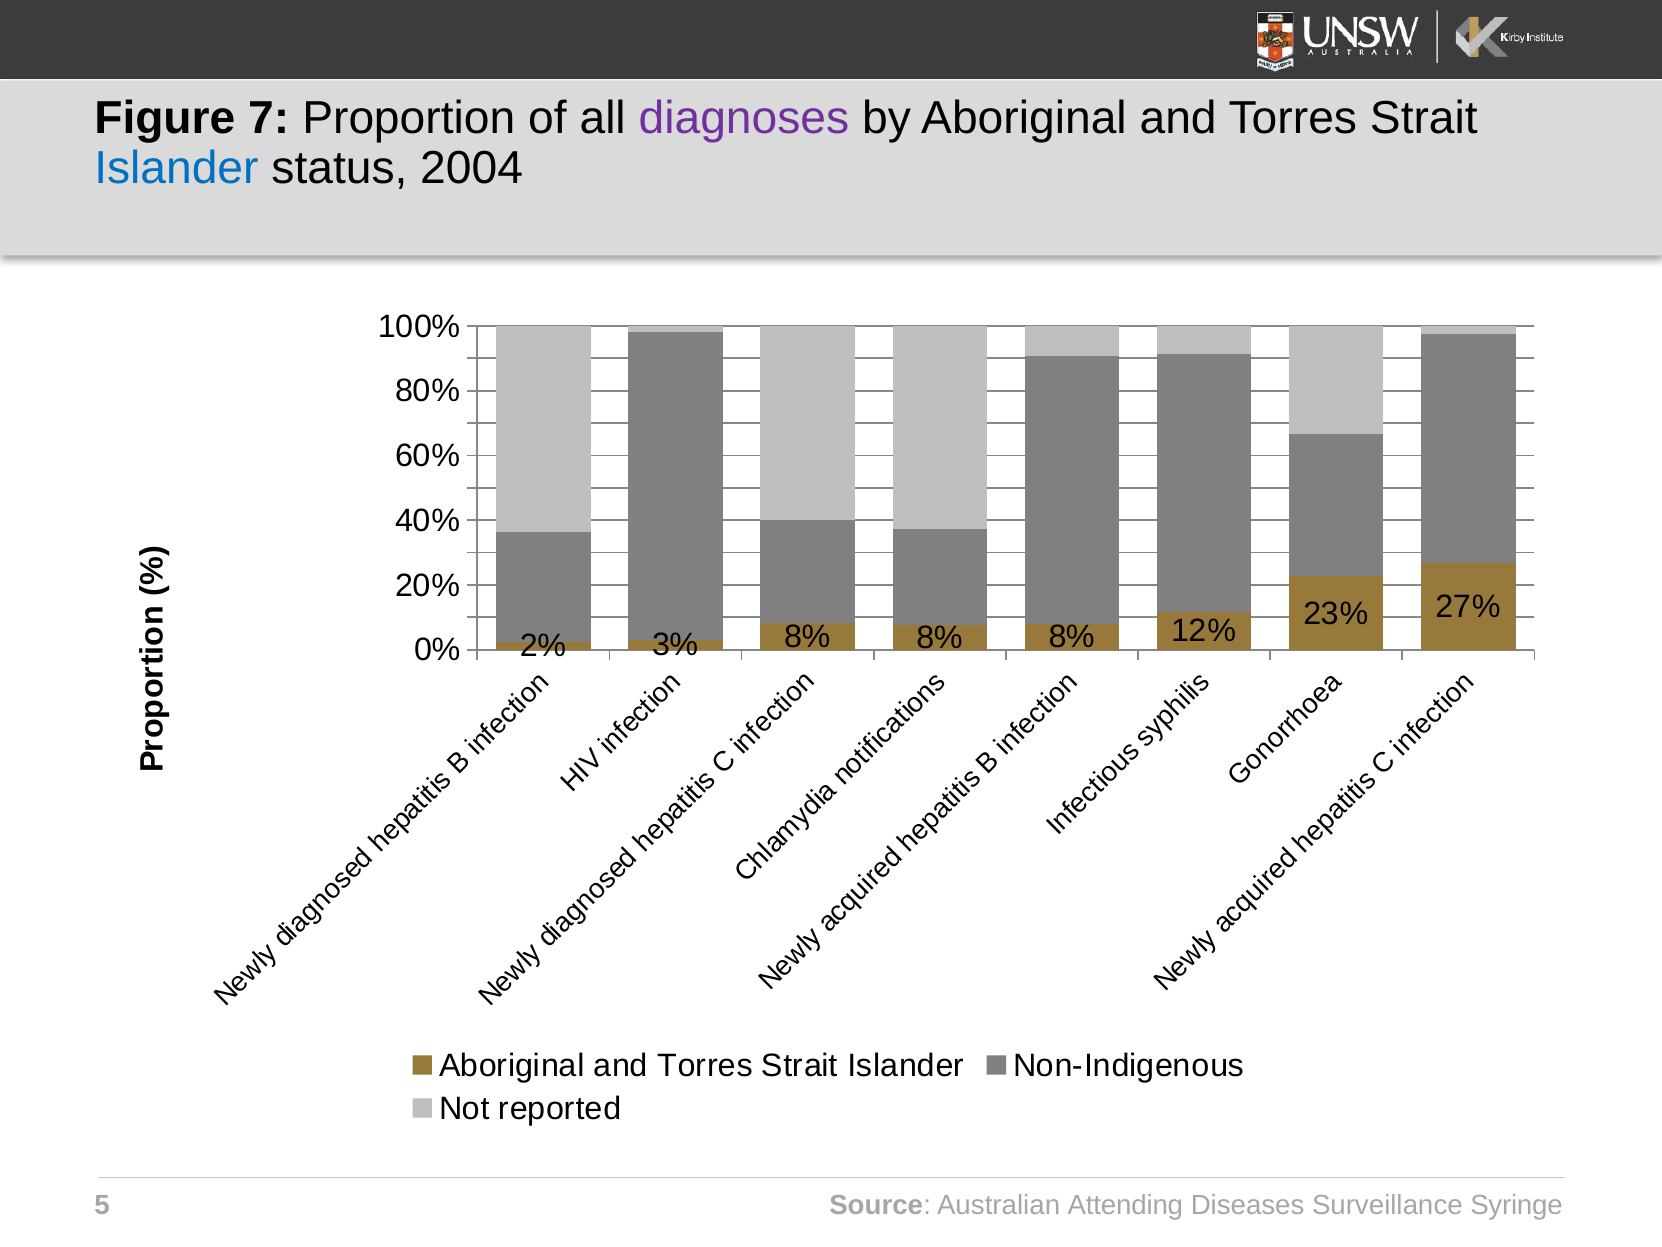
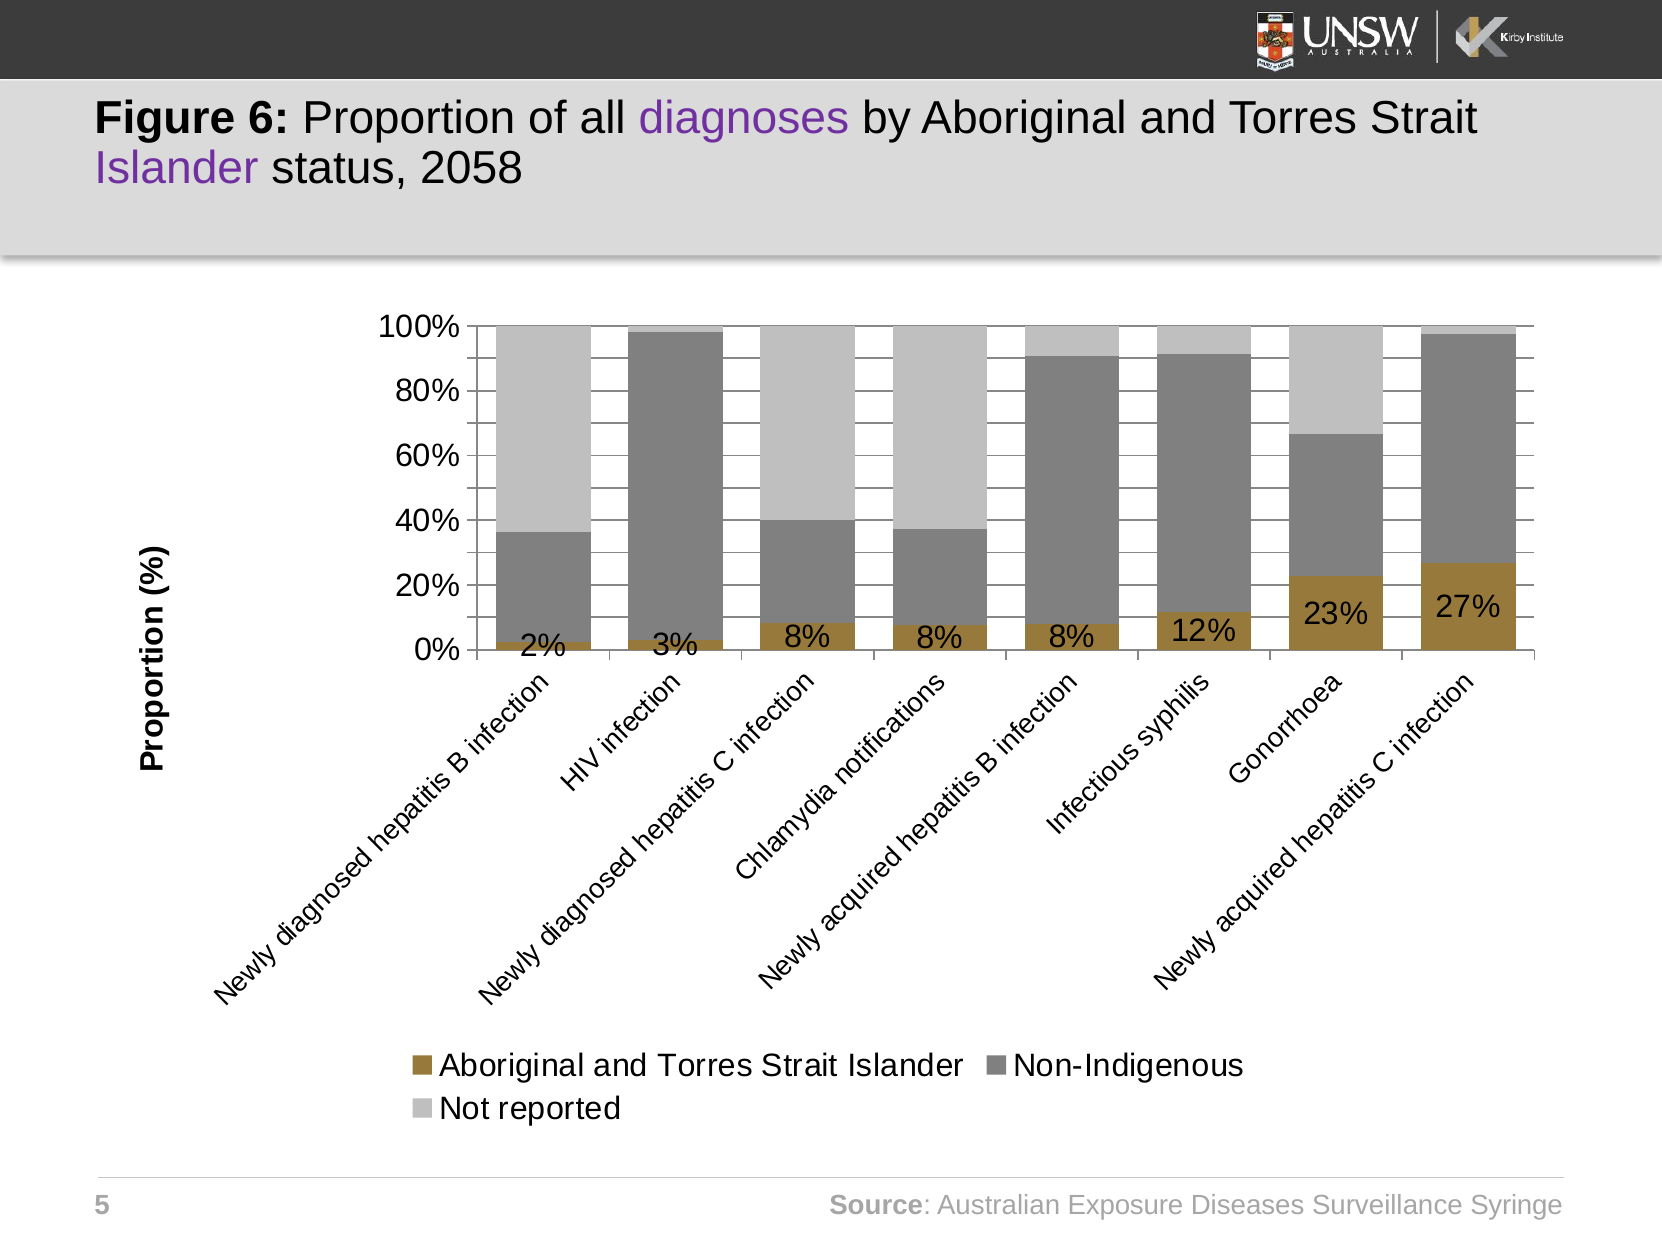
7: 7 -> 6
Islander at (176, 168) colour: blue -> purple
2004: 2004 -> 2058
Attending: Attending -> Exposure
